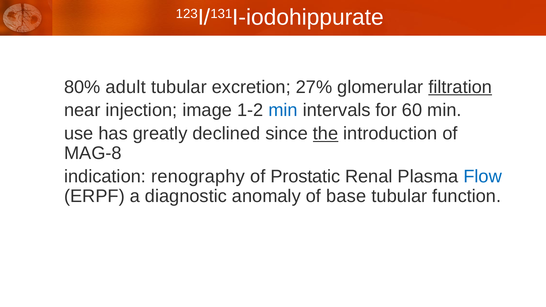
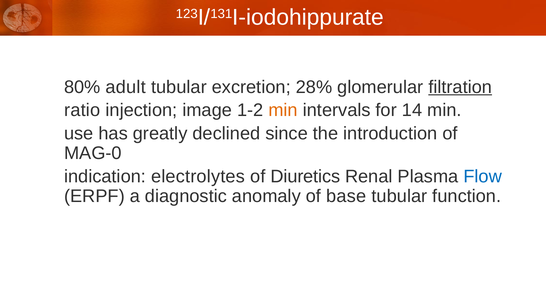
27%: 27% -> 28%
near: near -> ratio
min at (283, 110) colour: blue -> orange
60: 60 -> 14
the underline: present -> none
MAG-8: MAG-8 -> MAG-0
renography: renography -> electrolytes
Prostatic: Prostatic -> Diuretics
